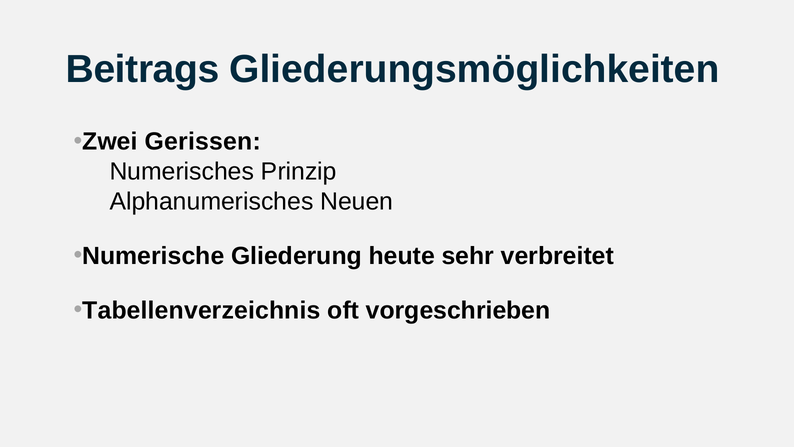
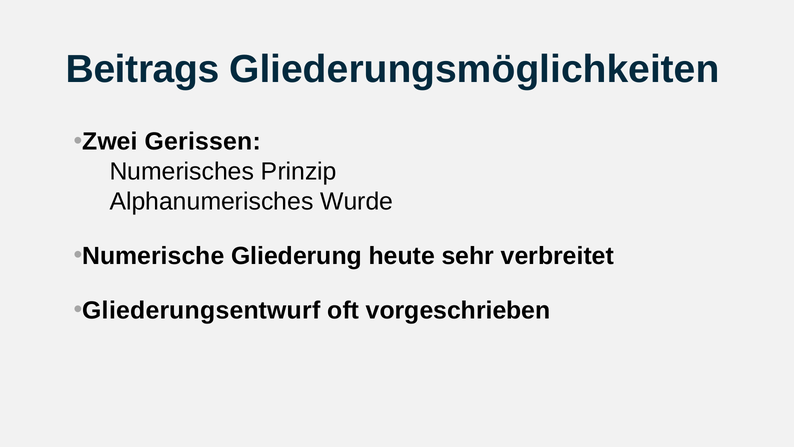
Neuen: Neuen -> Wurde
Tabellenverzeichnis: Tabellenverzeichnis -> Gliederungsentwurf
